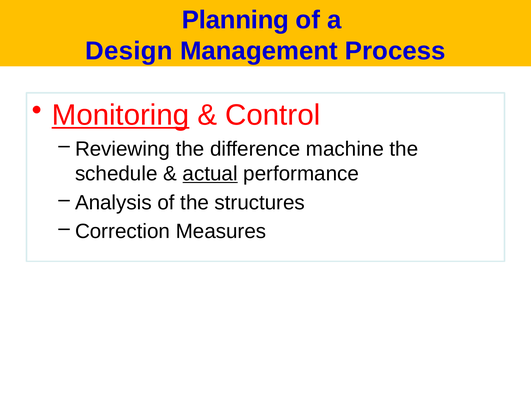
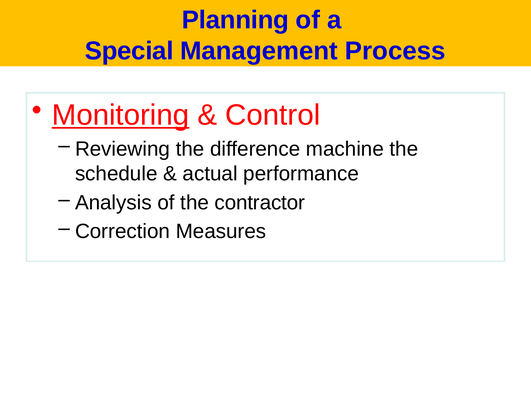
Design: Design -> Special
actual underline: present -> none
structures: structures -> contractor
